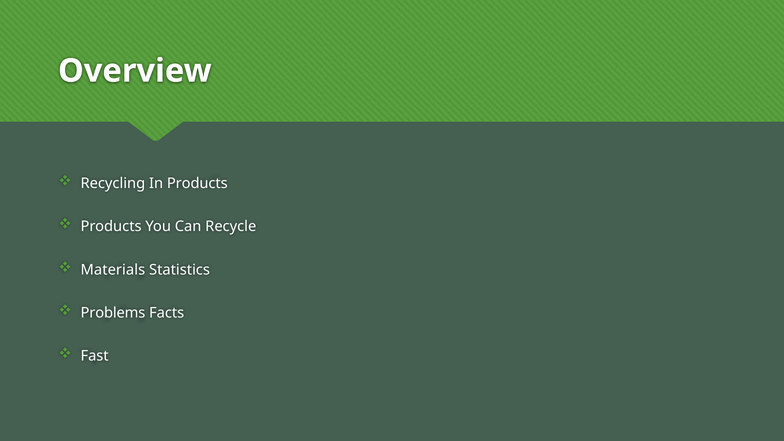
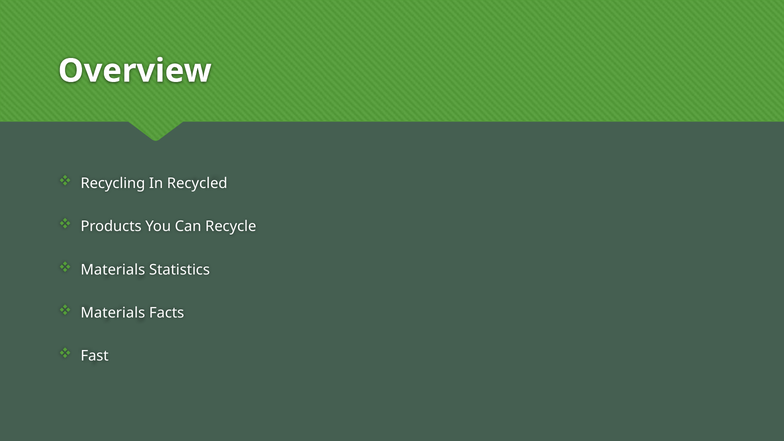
In Products: Products -> Recycled
Problems at (113, 313): Problems -> Materials
